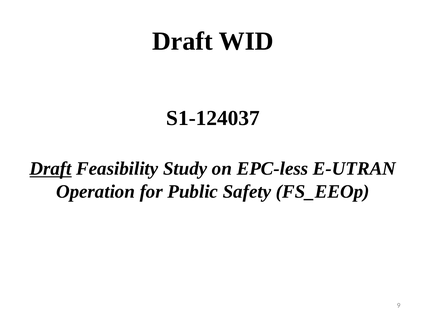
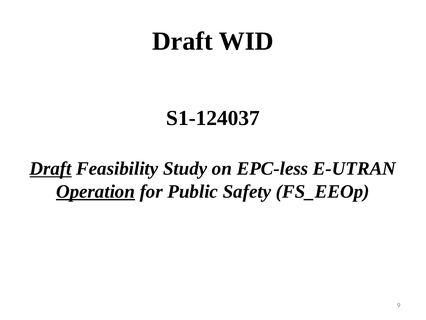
Operation underline: none -> present
